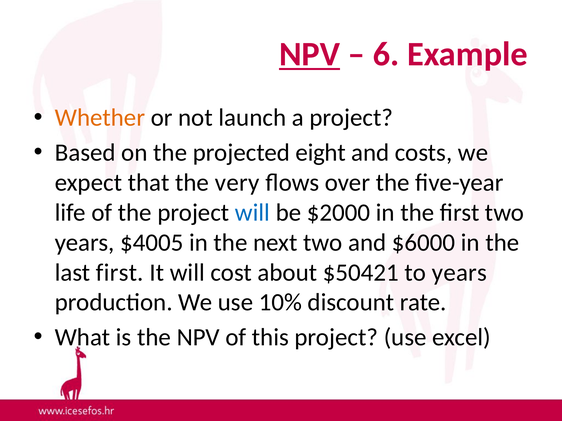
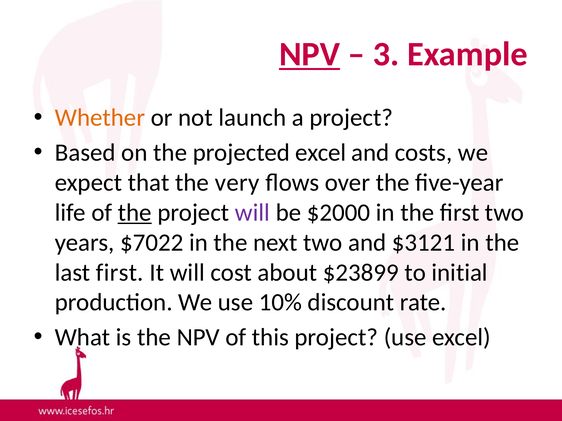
6: 6 -> 3
projected eight: eight -> excel
the at (135, 213) underline: none -> present
will at (253, 213) colour: blue -> purple
$4005: $4005 -> $7022
$6000: $6000 -> $3121
$50421: $50421 -> $23899
to years: years -> initial
